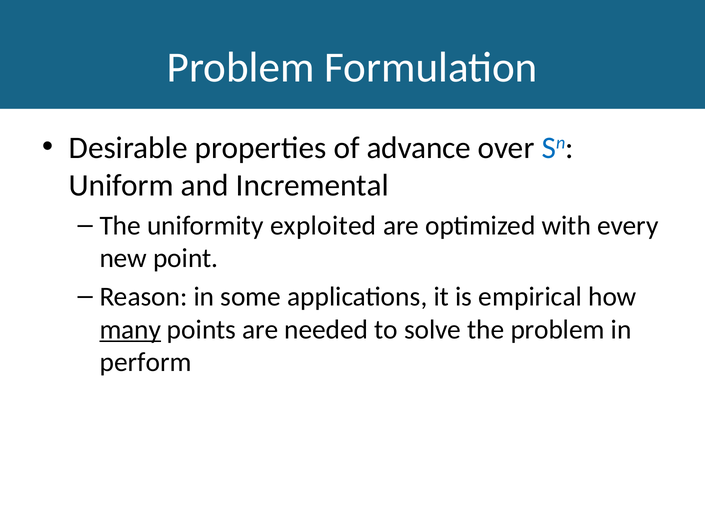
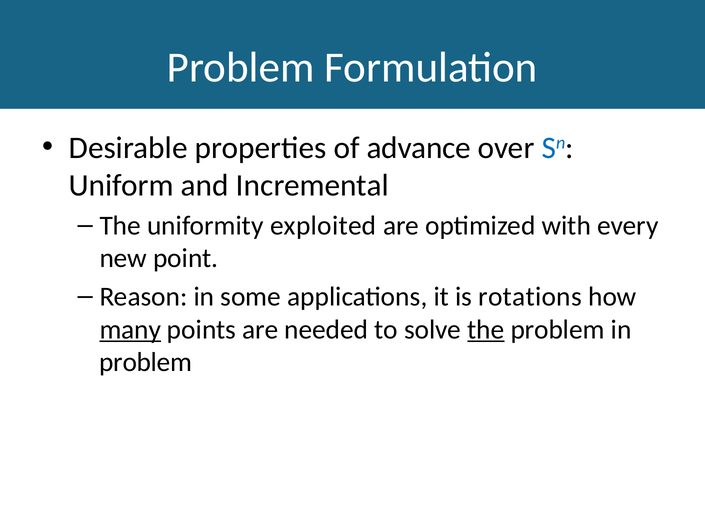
empirical: empirical -> rotations
the at (486, 330) underline: none -> present
perform at (146, 363): perform -> problem
